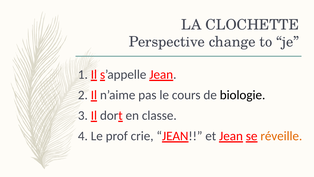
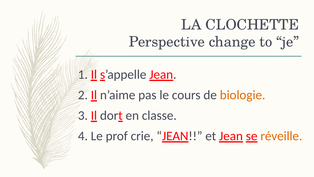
biologie colour: black -> orange
